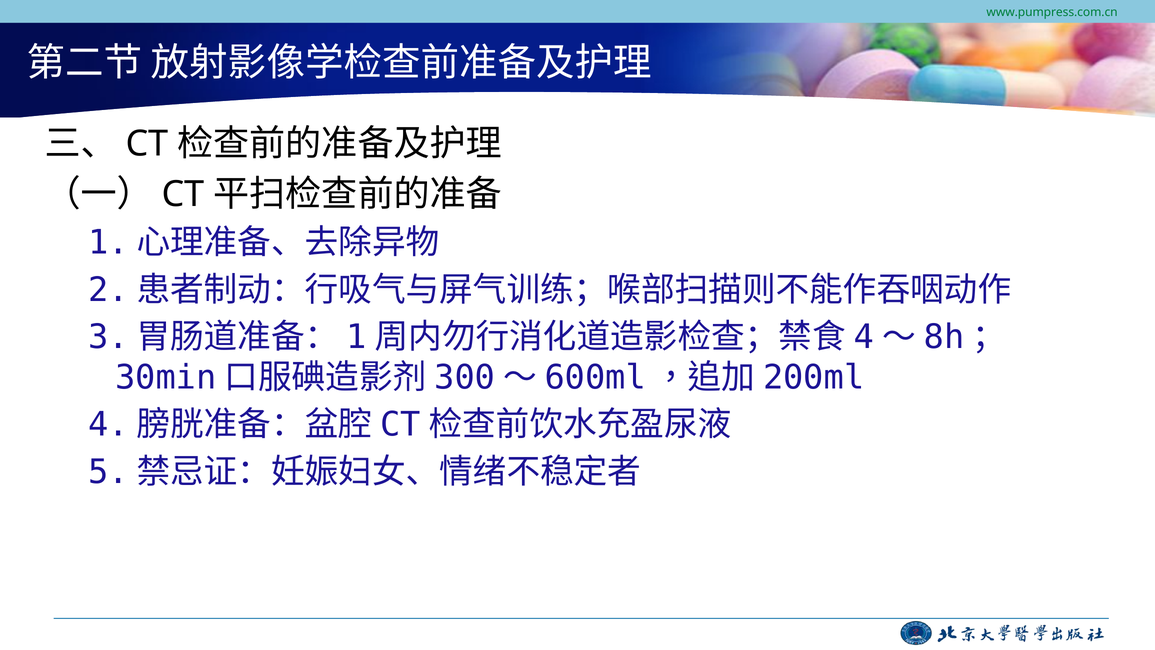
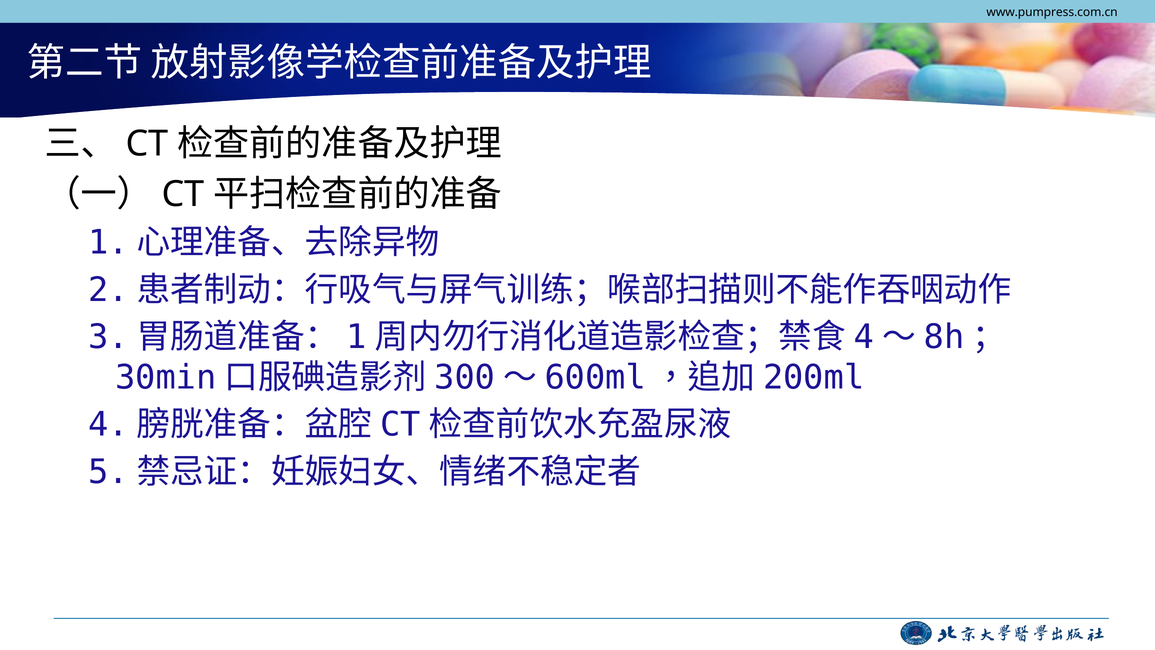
www.pumpress.com.cn colour: green -> black
